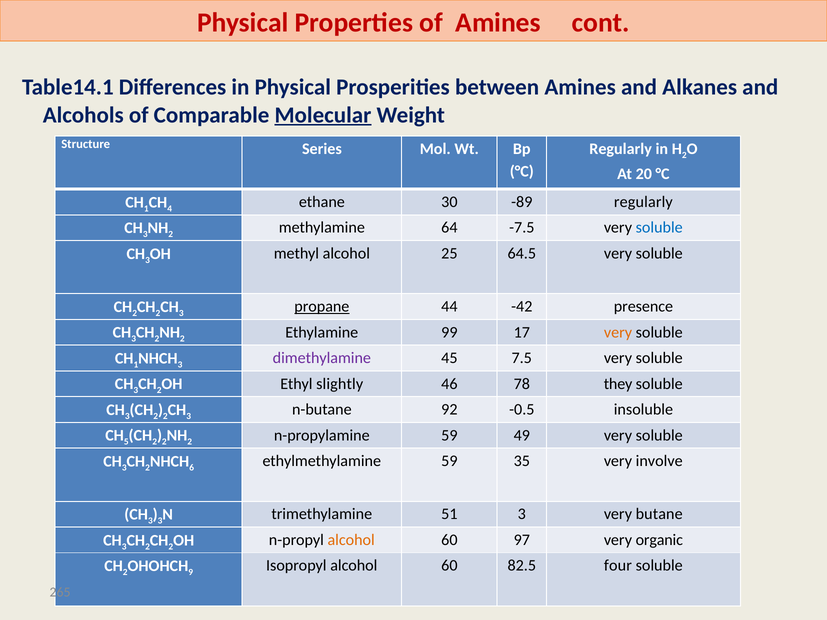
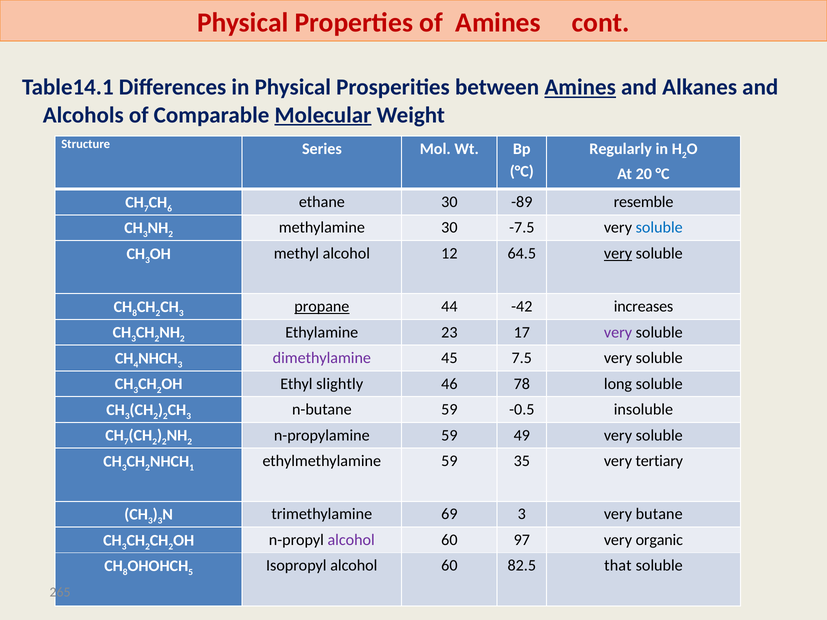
Amines at (580, 87) underline: none -> present
1 at (146, 209): 1 -> 7
4: 4 -> 6
-89 regularly: regularly -> resemble
methylamine 64: 64 -> 30
25: 25 -> 12
very at (618, 254) underline: none -> present
2 at (135, 313): 2 -> 8
presence: presence -> increases
99: 99 -> 23
very at (618, 332) colour: orange -> purple
1 at (136, 365): 1 -> 4
they: they -> long
n-butane 92: 92 -> 59
5 at (126, 442): 5 -> 7
6: 6 -> 1
involve: involve -> tertiary
51: 51 -> 69
alcohol at (351, 540) colour: orange -> purple
2 at (125, 572): 2 -> 8
9: 9 -> 5
four: four -> that
